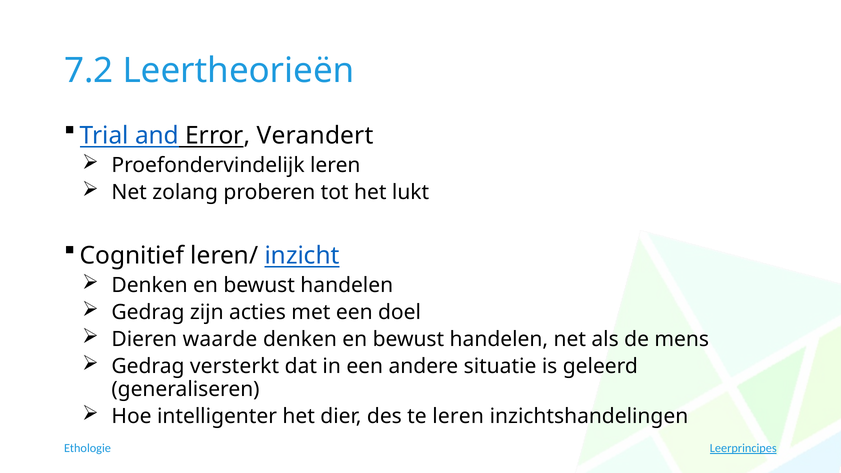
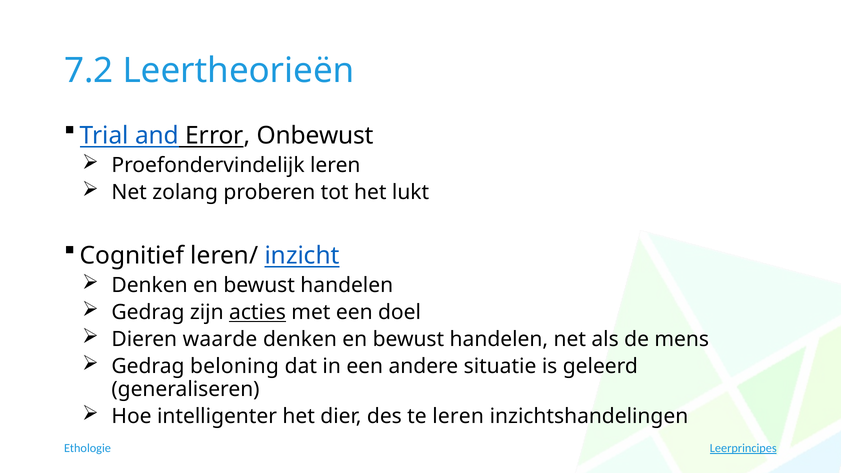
Verandert: Verandert -> Onbewust
acties underline: none -> present
versterkt: versterkt -> beloning
